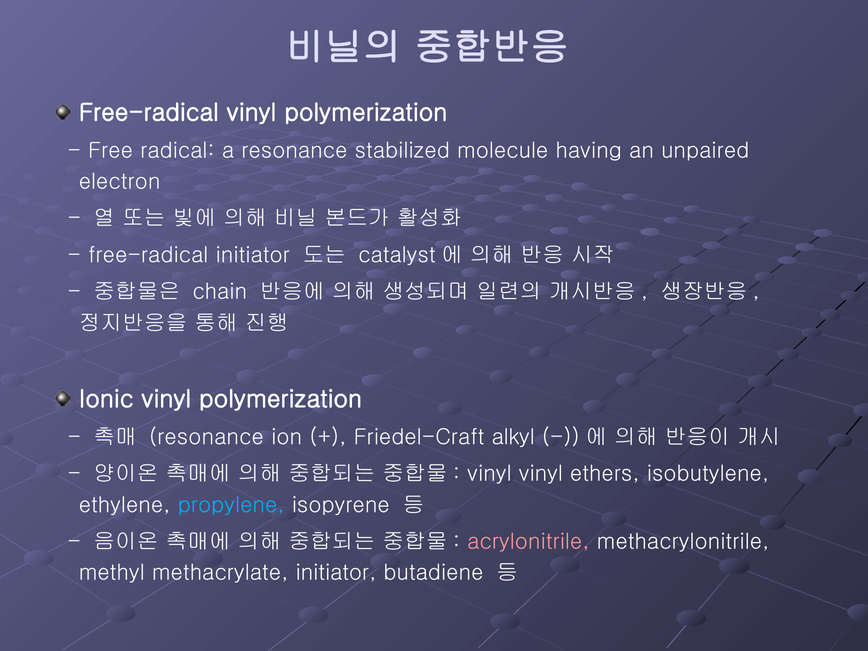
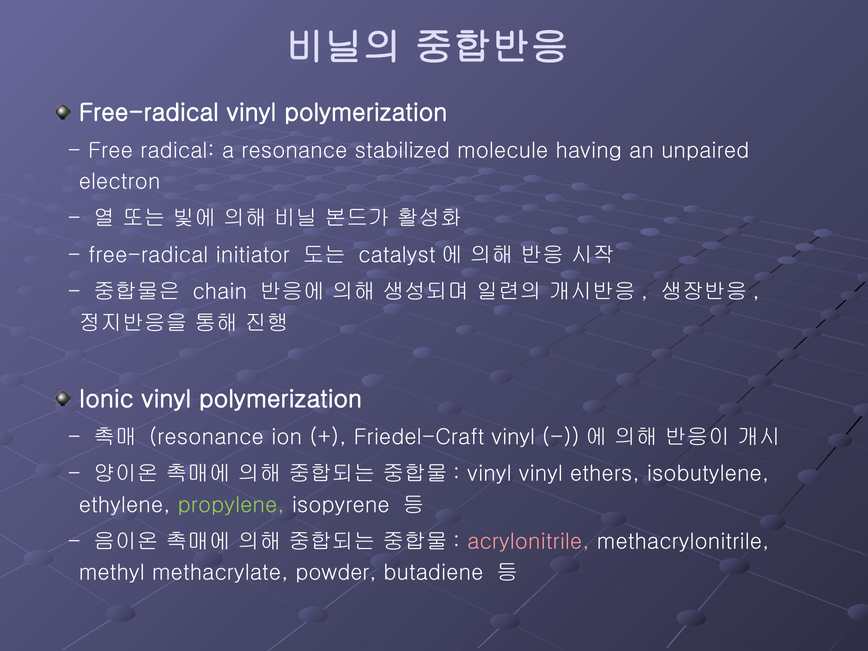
Friedel-Craft alkyl: alkyl -> vinyl
propylene colour: light blue -> light green
methacrylate initiator: initiator -> powder
